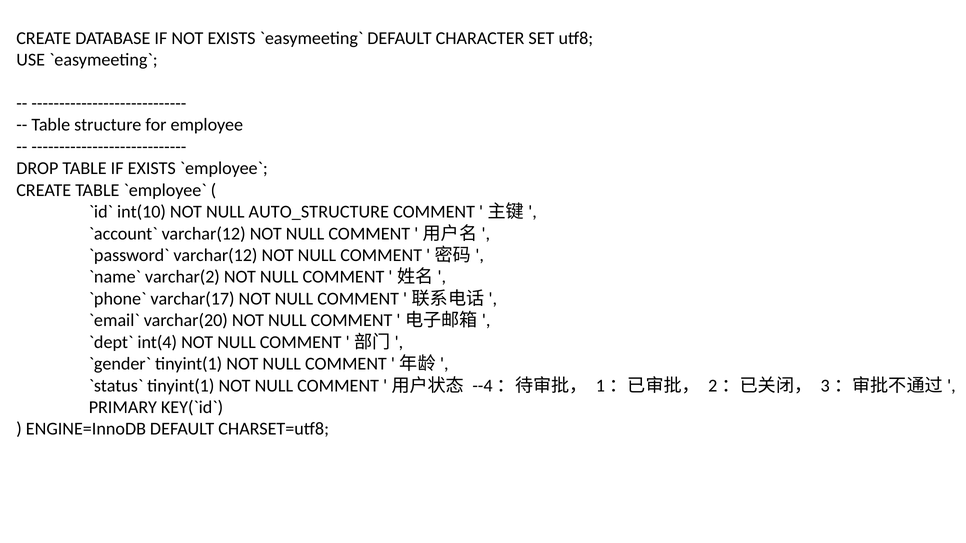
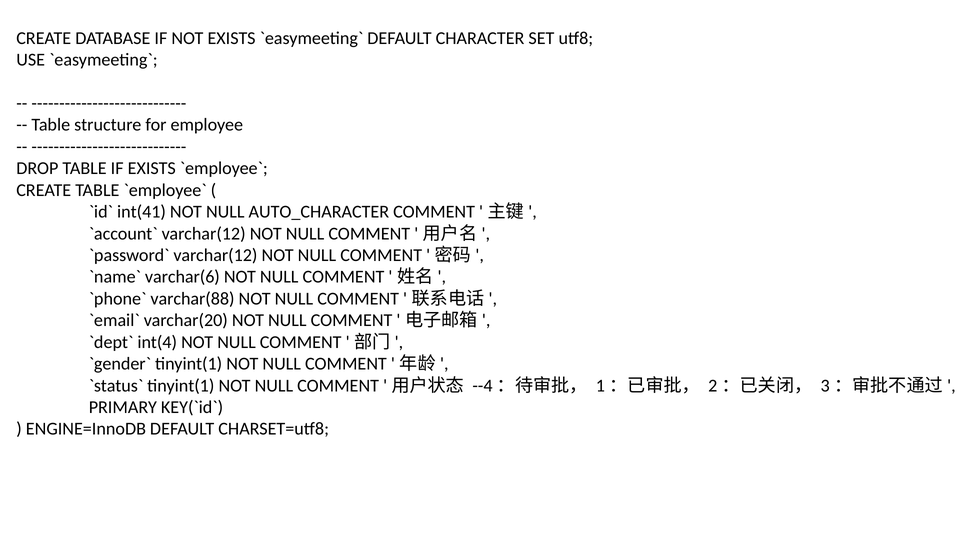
int(10: int(10 -> int(41
AUTO_STRUCTURE: AUTO_STRUCTURE -> AUTO_CHARACTER
varchar(2: varchar(2 -> varchar(6
varchar(17: varchar(17 -> varchar(88
